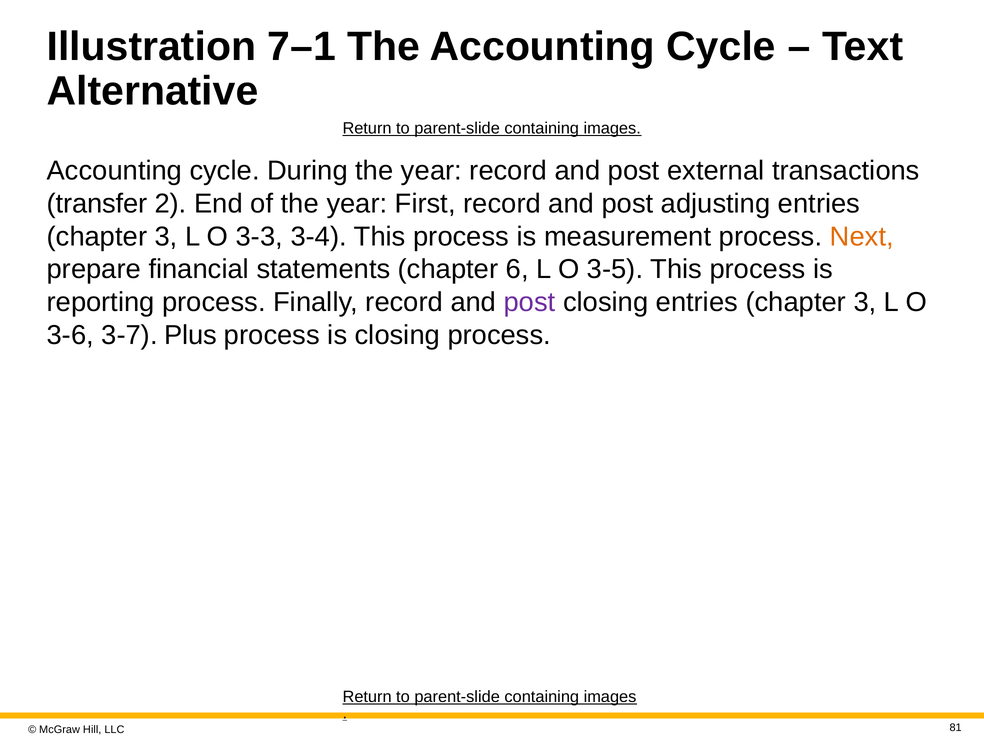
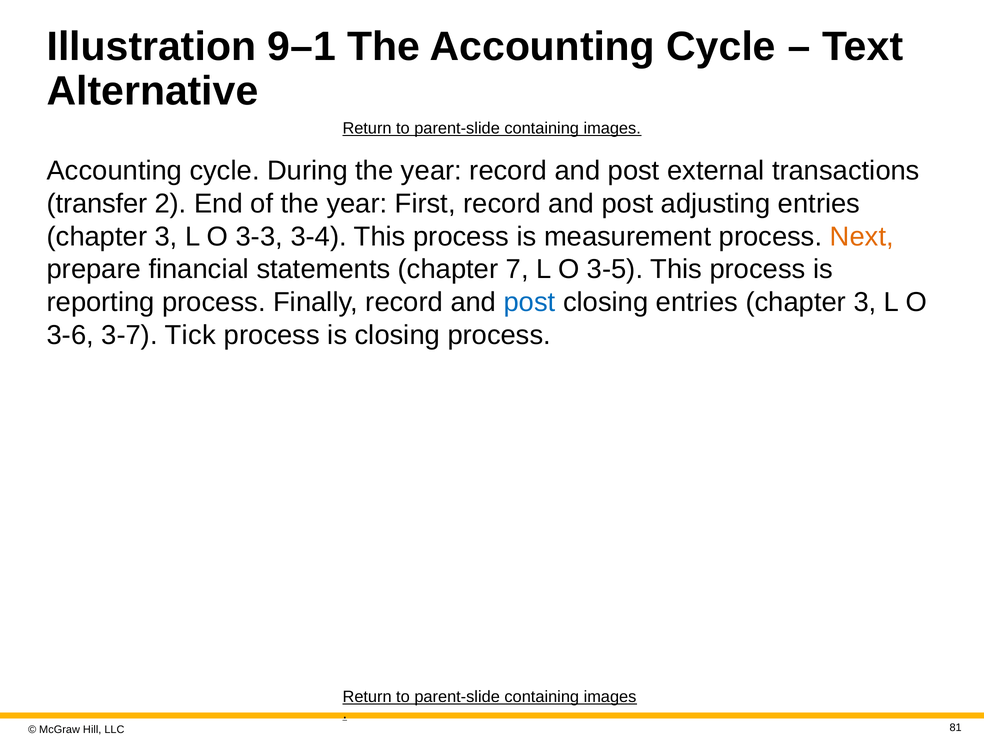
7–1: 7–1 -> 9–1
6: 6 -> 7
post at (530, 302) colour: purple -> blue
Plus: Plus -> Tick
